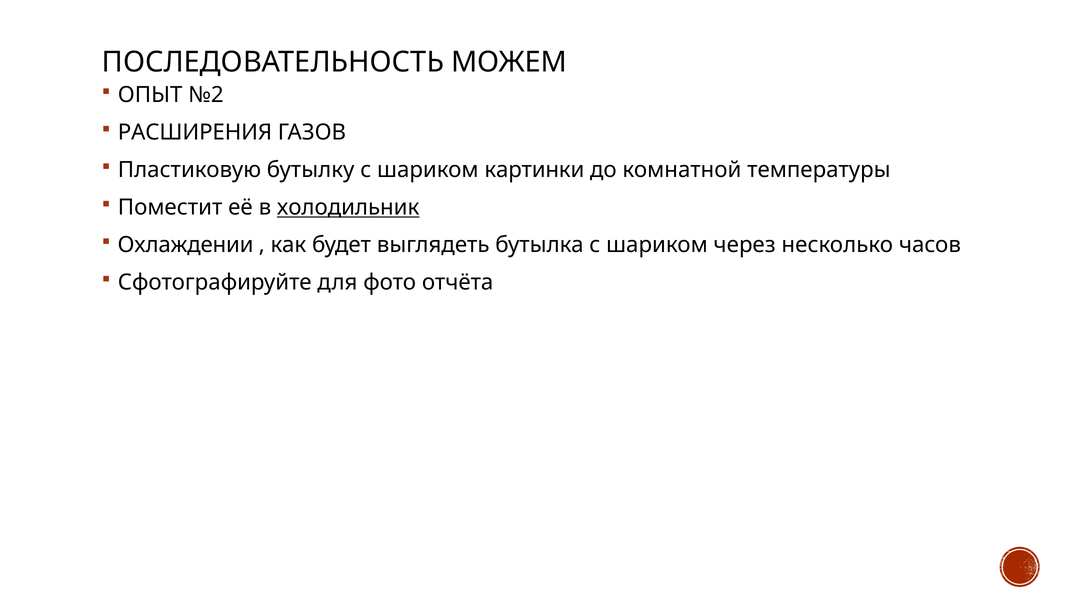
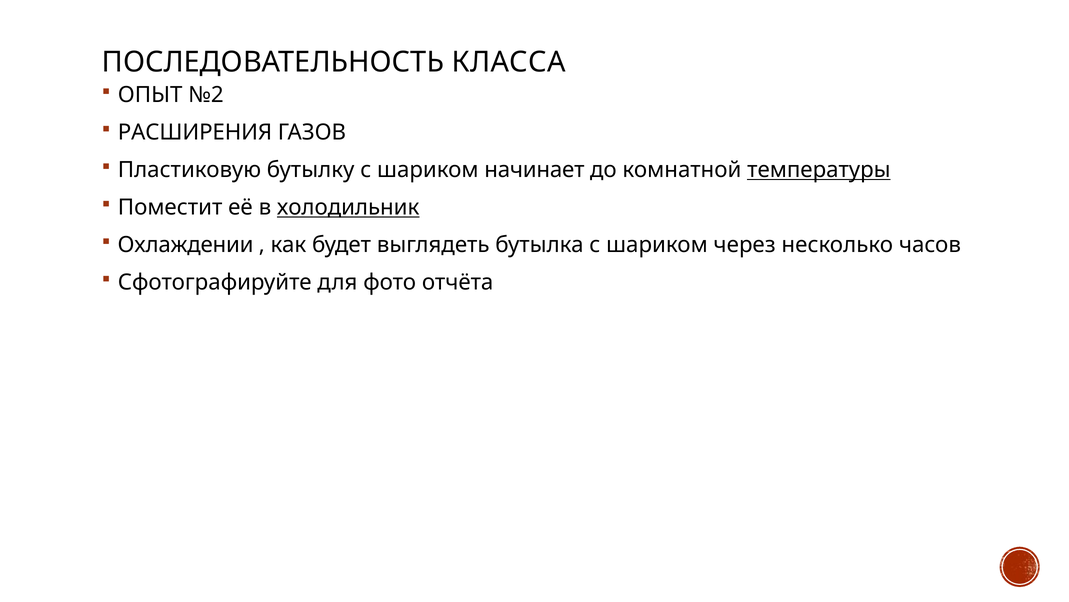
МОЖЕМ: МОЖЕМ -> КЛАССА
картинки: картинки -> начинает
температуры underline: none -> present
